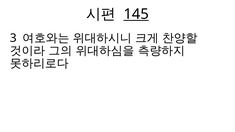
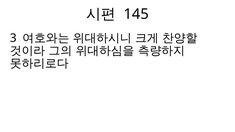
145 underline: present -> none
